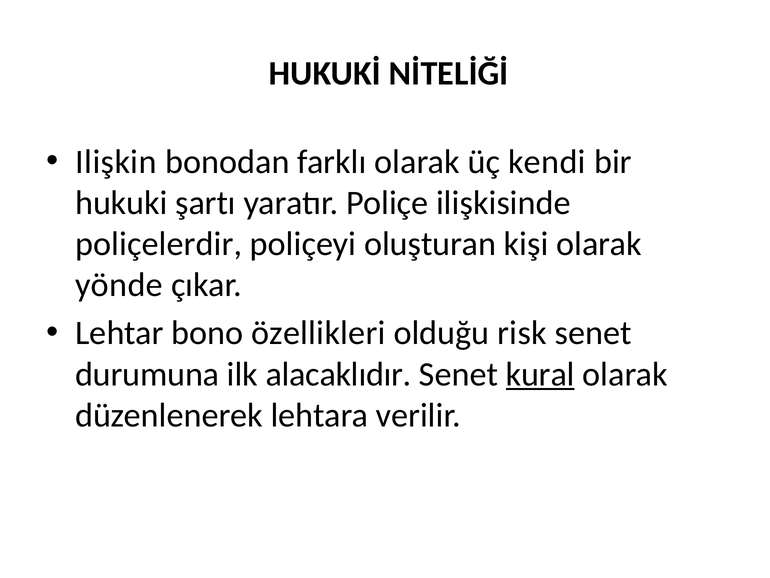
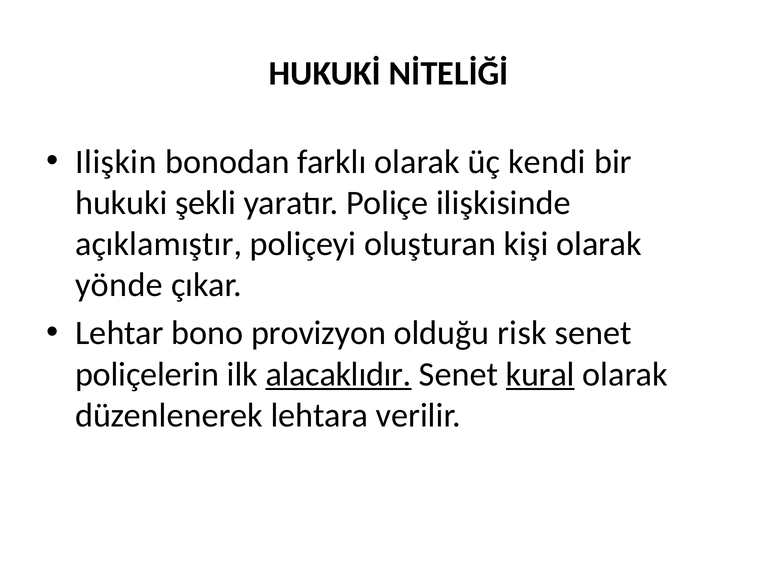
şartı: şartı -> şekli
poliçelerdir: poliçelerdir -> açıklamıştır
özellikleri: özellikleri -> provizyon
durumuna: durumuna -> poliçelerin
alacaklıdır underline: none -> present
